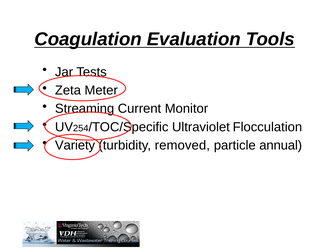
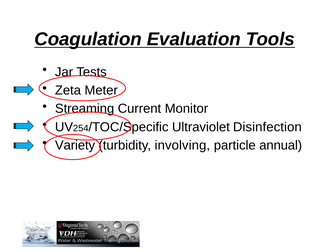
Flocculation: Flocculation -> Disinfection
removed: removed -> involving
